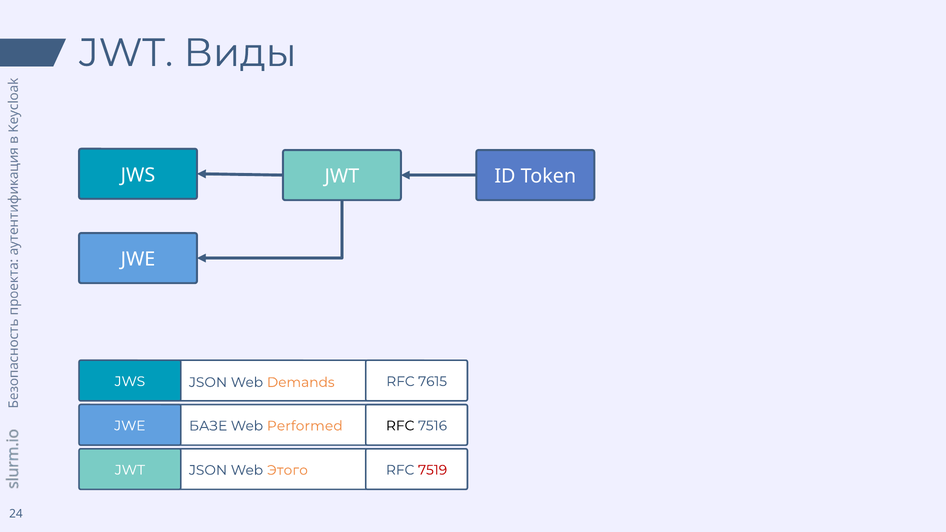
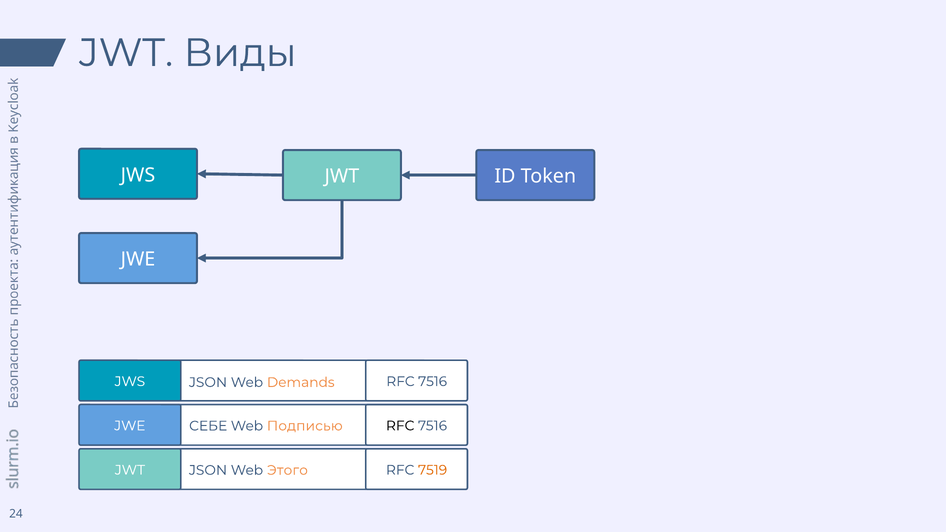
JWS RFC 7615: 7615 -> 7516
БАЗЕ: БАЗЕ -> СЕБЕ
Performed: Performed -> Подписью
7519 colour: red -> orange
